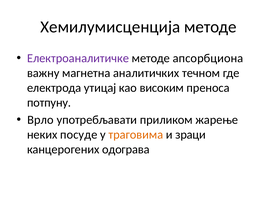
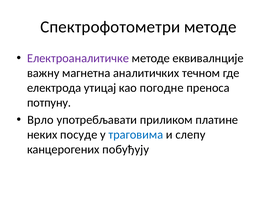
Хемилумисценција: Хемилумисценција -> Спектрофотометри
апсорбциона: апсорбциона -> еквивалнције
високим: високим -> погодне
жарење: жарење -> платине
траговима colour: orange -> blue
зраци: зраци -> слепу
одограва: одограва -> побуђују
